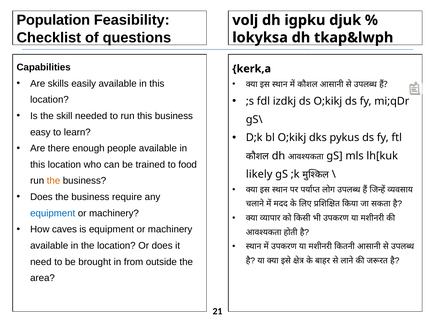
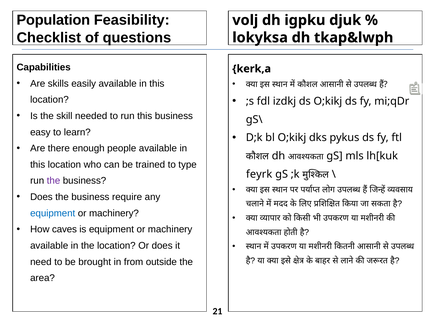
food: food -> type
likely: likely -> feyrk
the at (53, 181) colour: orange -> purple
